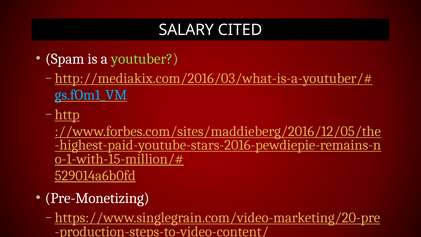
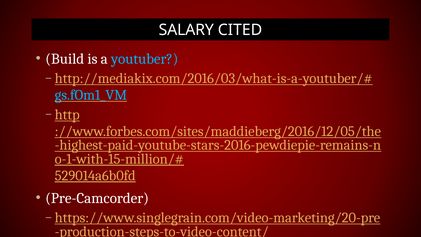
Spam: Spam -> Build
youtuber colour: light green -> light blue
Pre-Monetizing: Pre-Monetizing -> Pre-Camcorder
